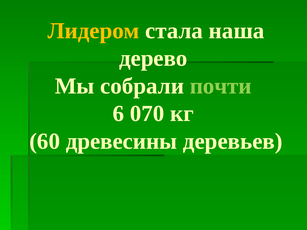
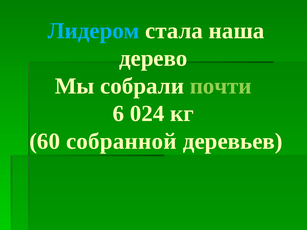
Лидером colour: yellow -> light blue
070: 070 -> 024
древесины: древесины -> собранной
